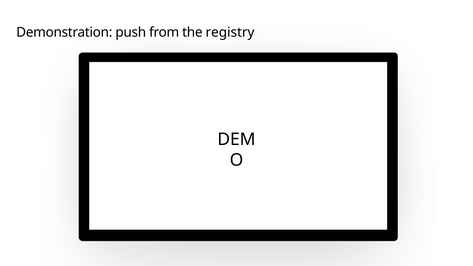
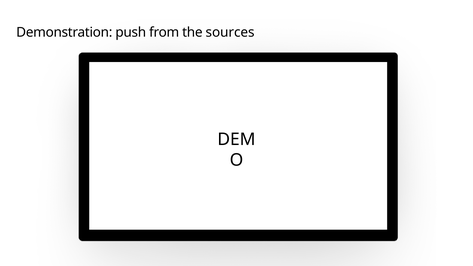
registry: registry -> sources
